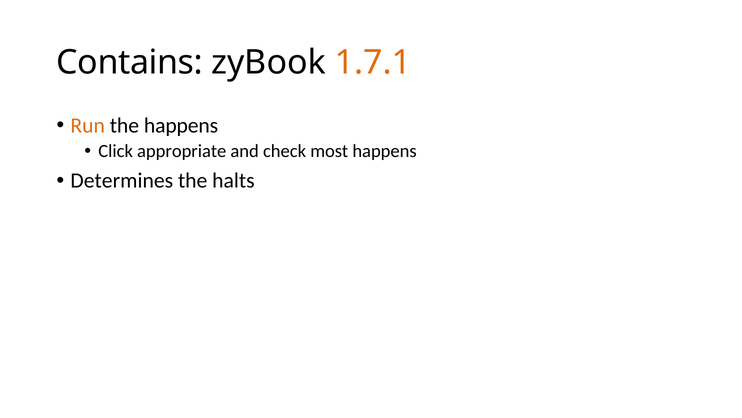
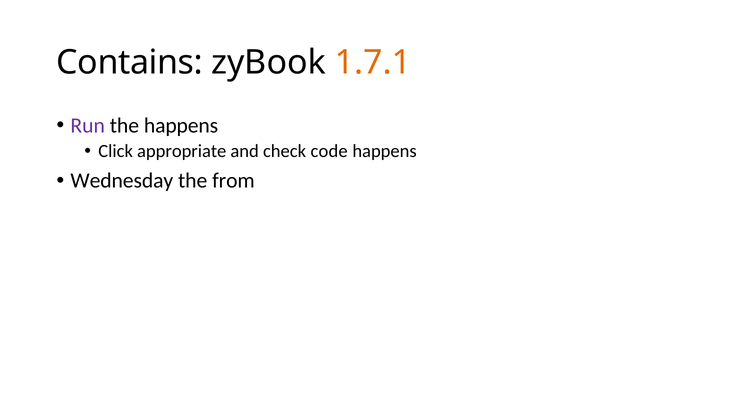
Run colour: orange -> purple
most: most -> code
Determines: Determines -> Wednesday
halts: halts -> from
